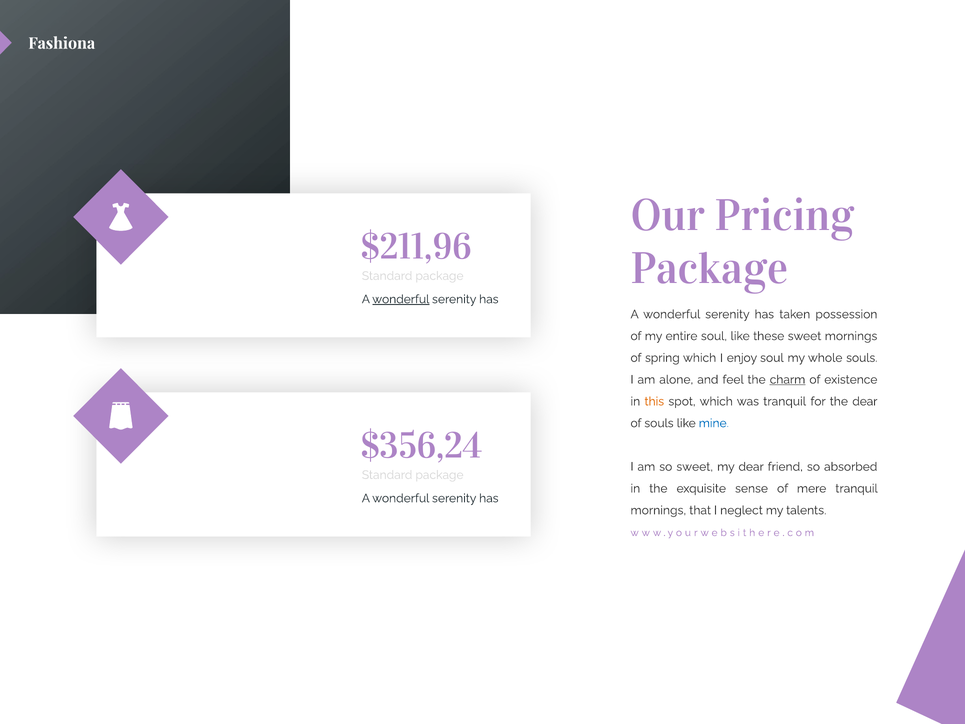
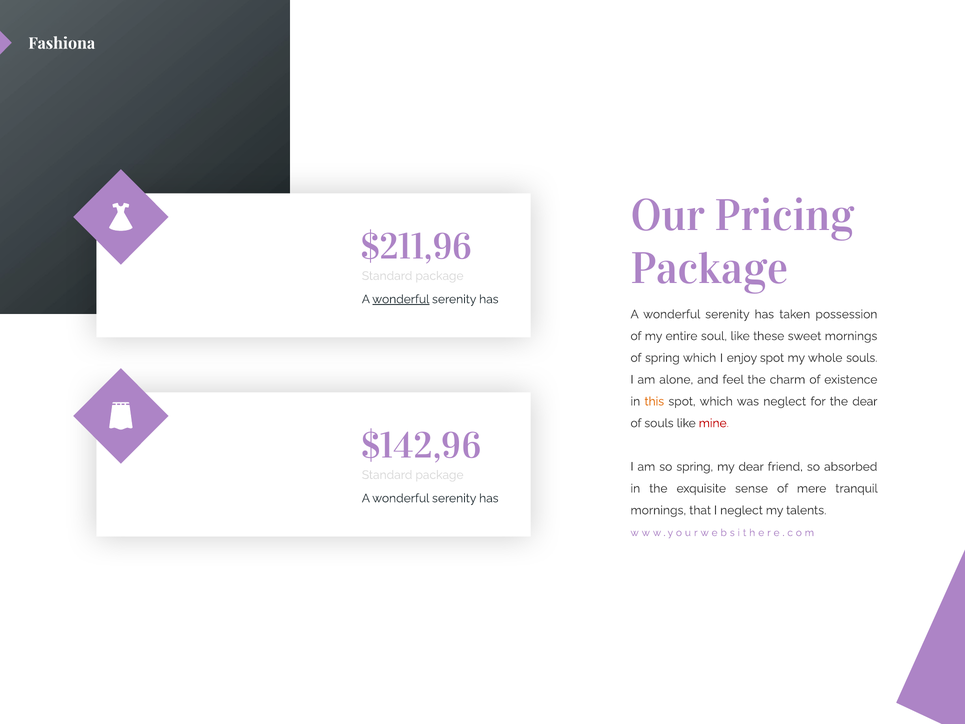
enjoy soul: soul -> spot
charm underline: present -> none
was tranquil: tranquil -> neglect
mine colour: blue -> red
$356,24: $356,24 -> $142,96
so sweet: sweet -> spring
